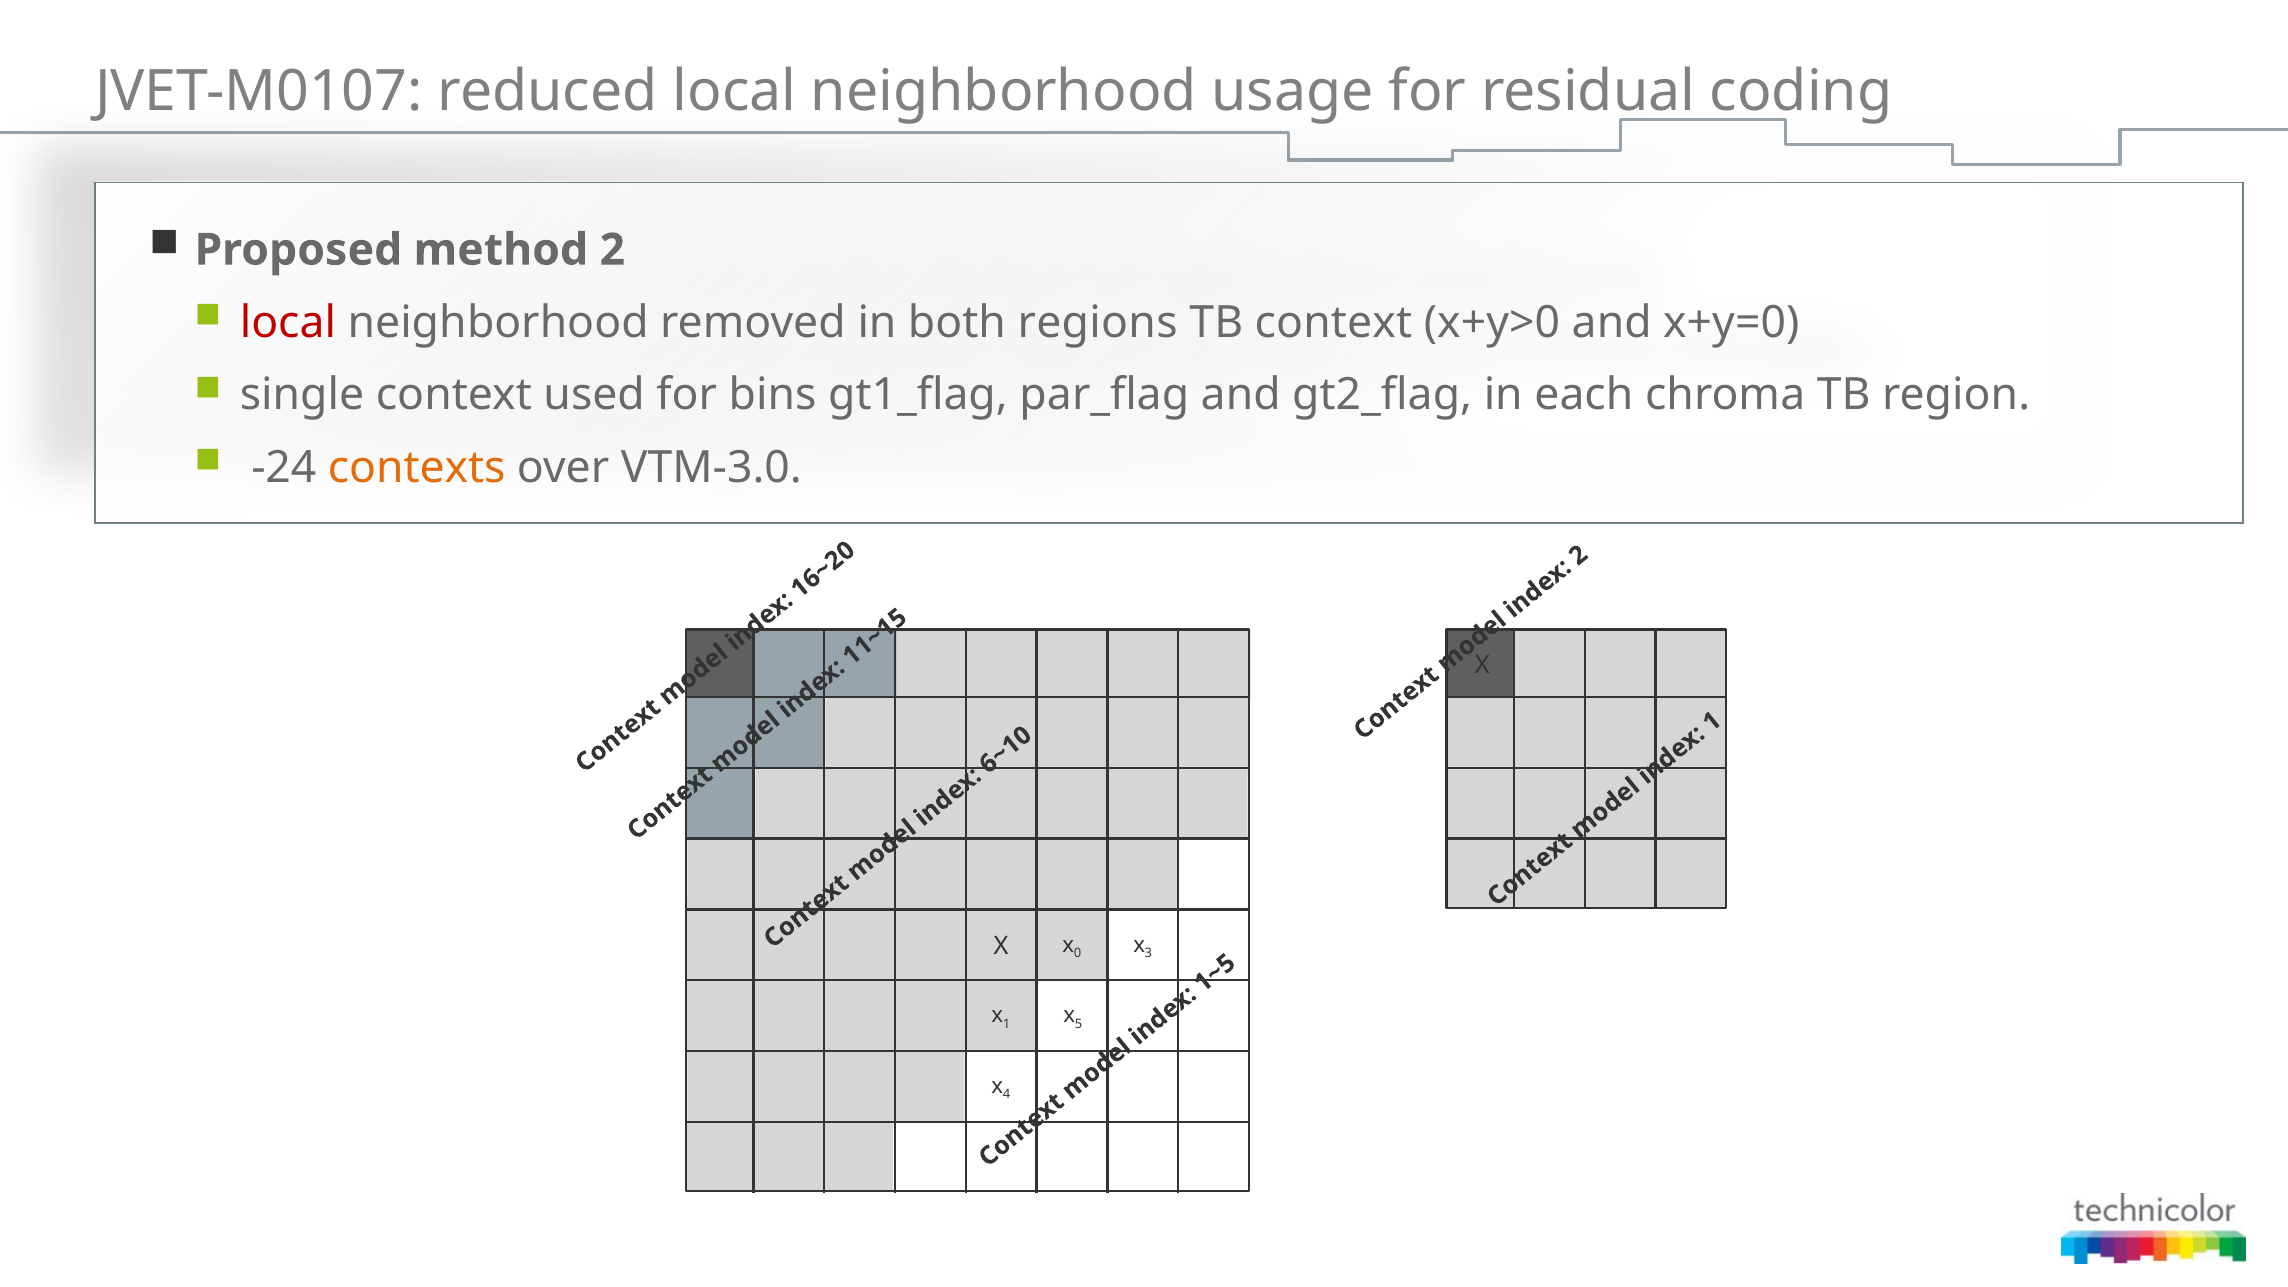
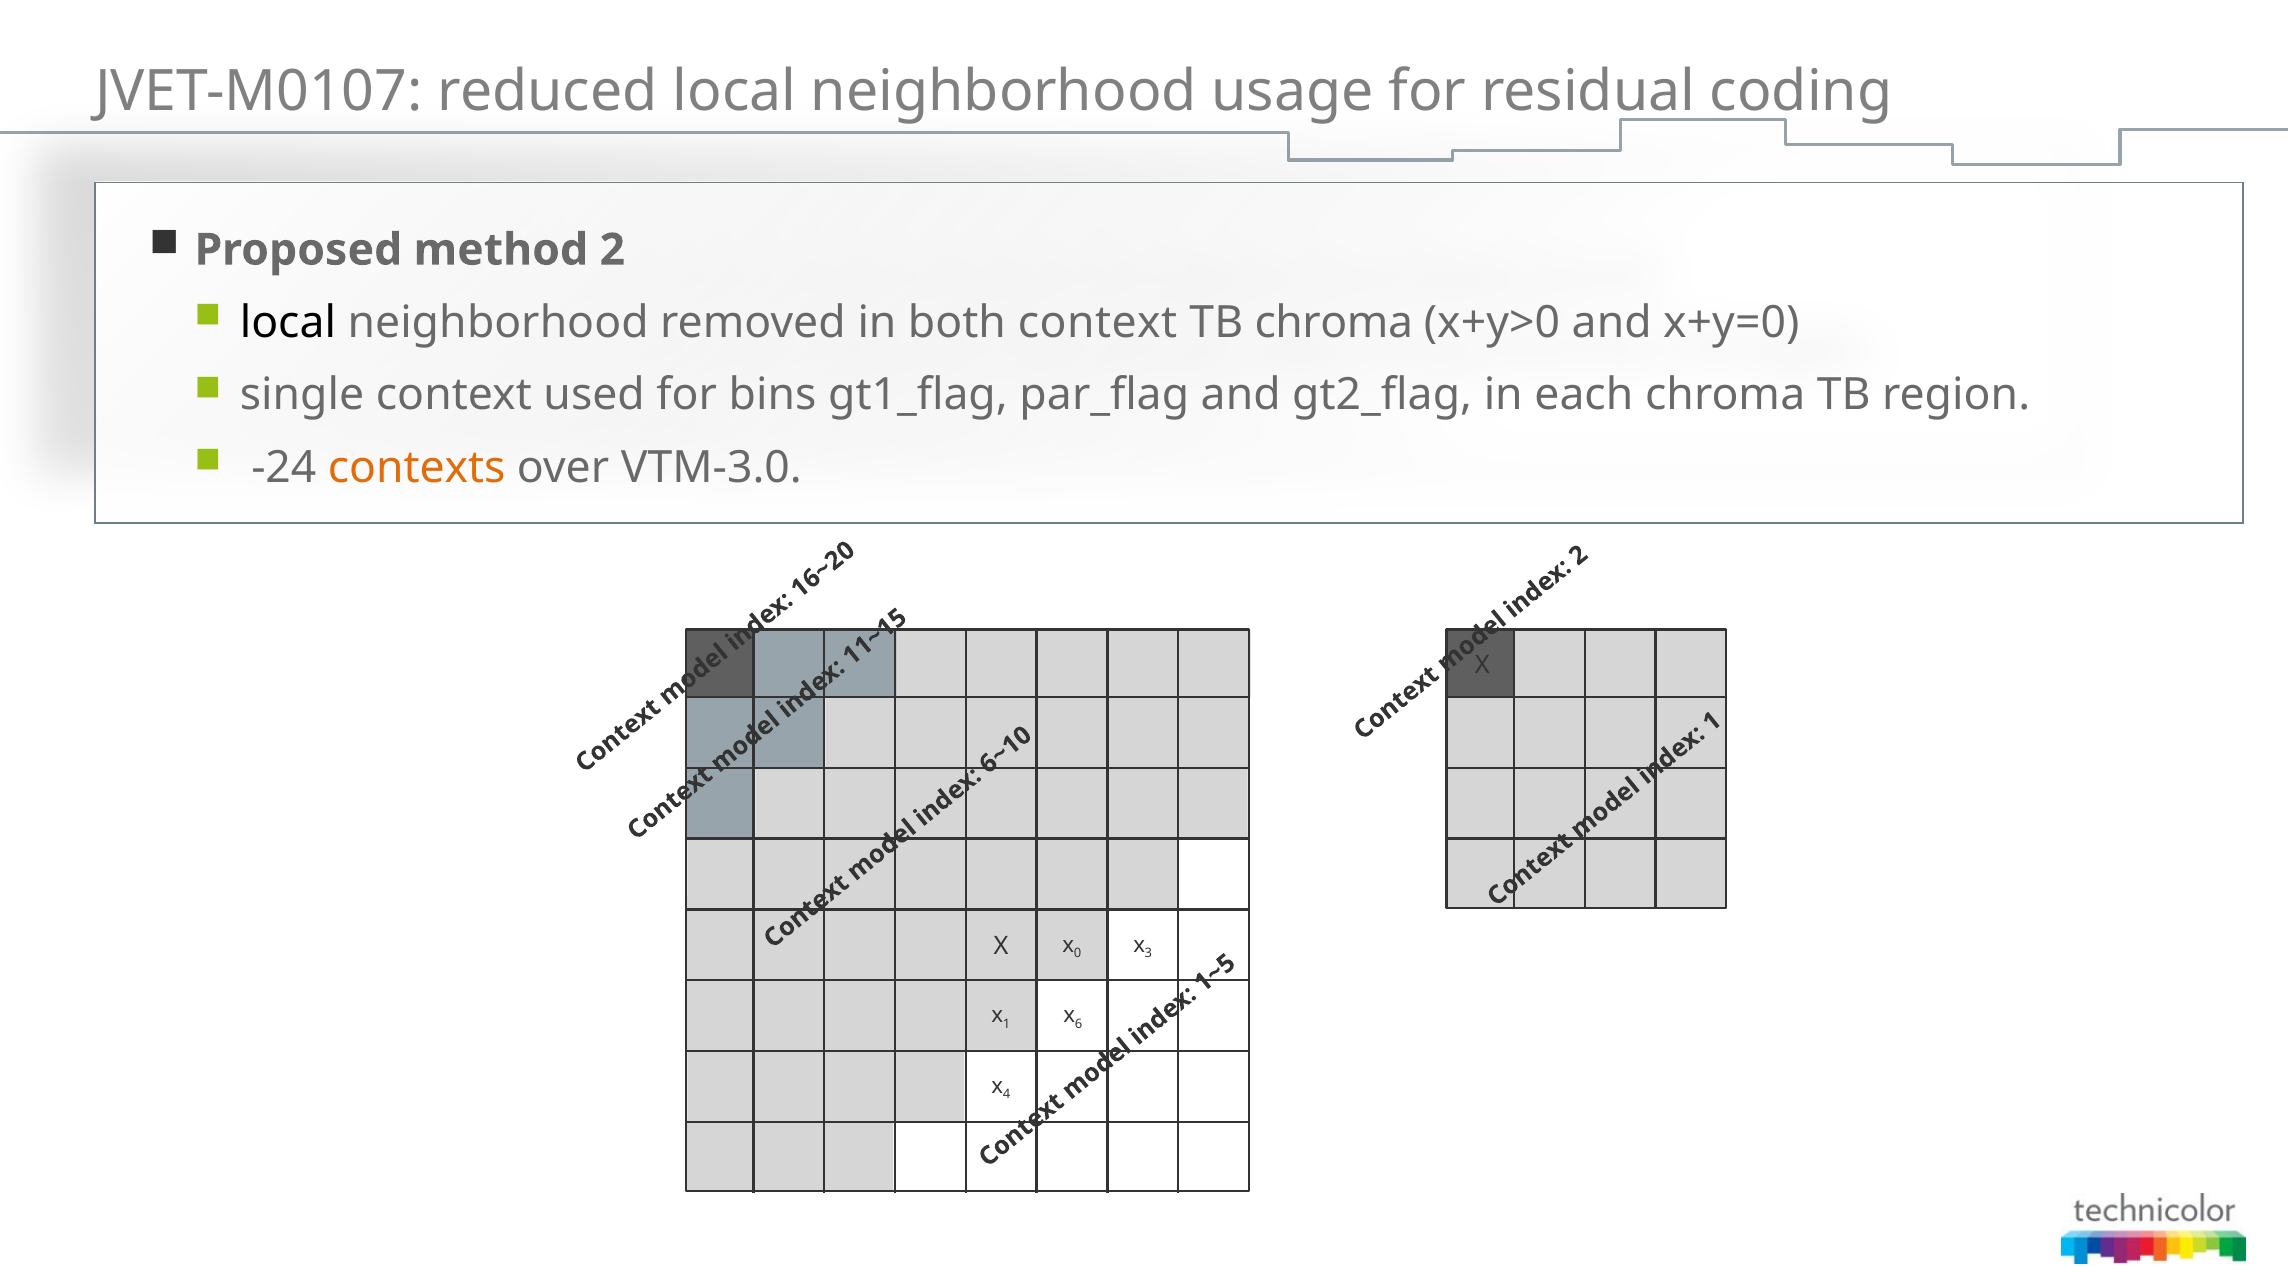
local at (288, 322) colour: red -> black
both regions: regions -> context
TB context: context -> chroma
1 x 5: 5 -> 6
